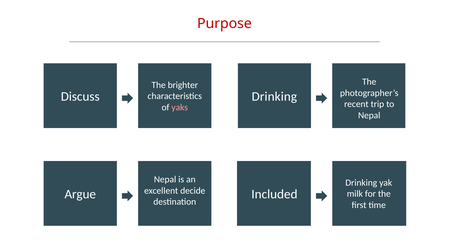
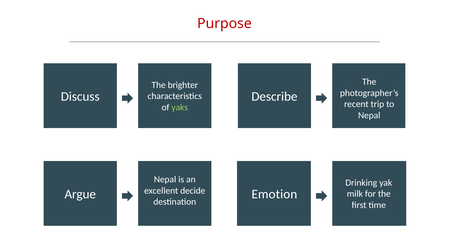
Drinking at (274, 97): Drinking -> Describe
yaks colour: pink -> light green
Included: Included -> Emotion
